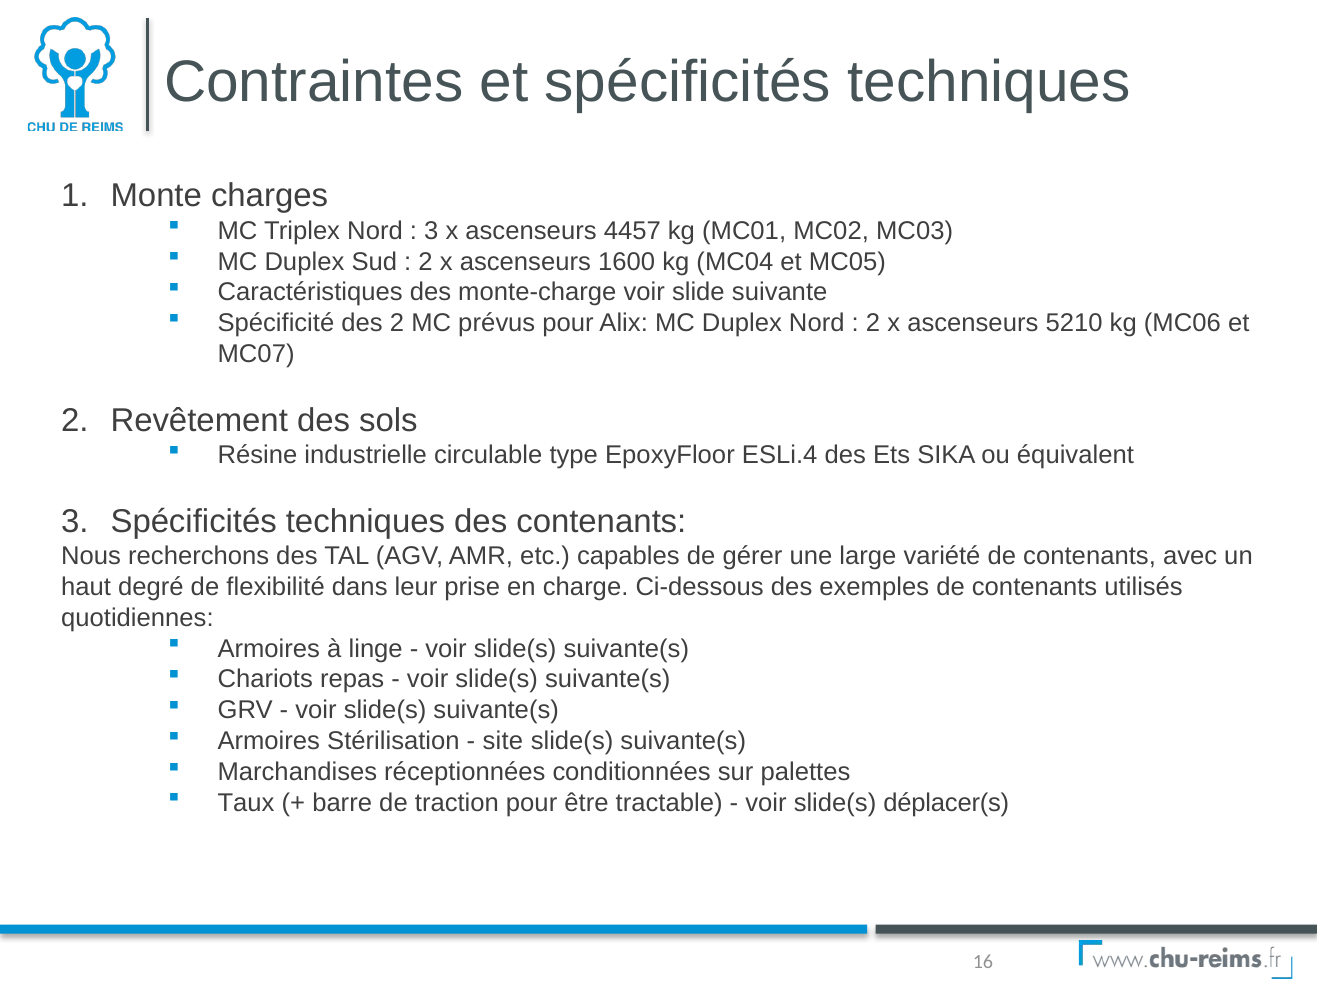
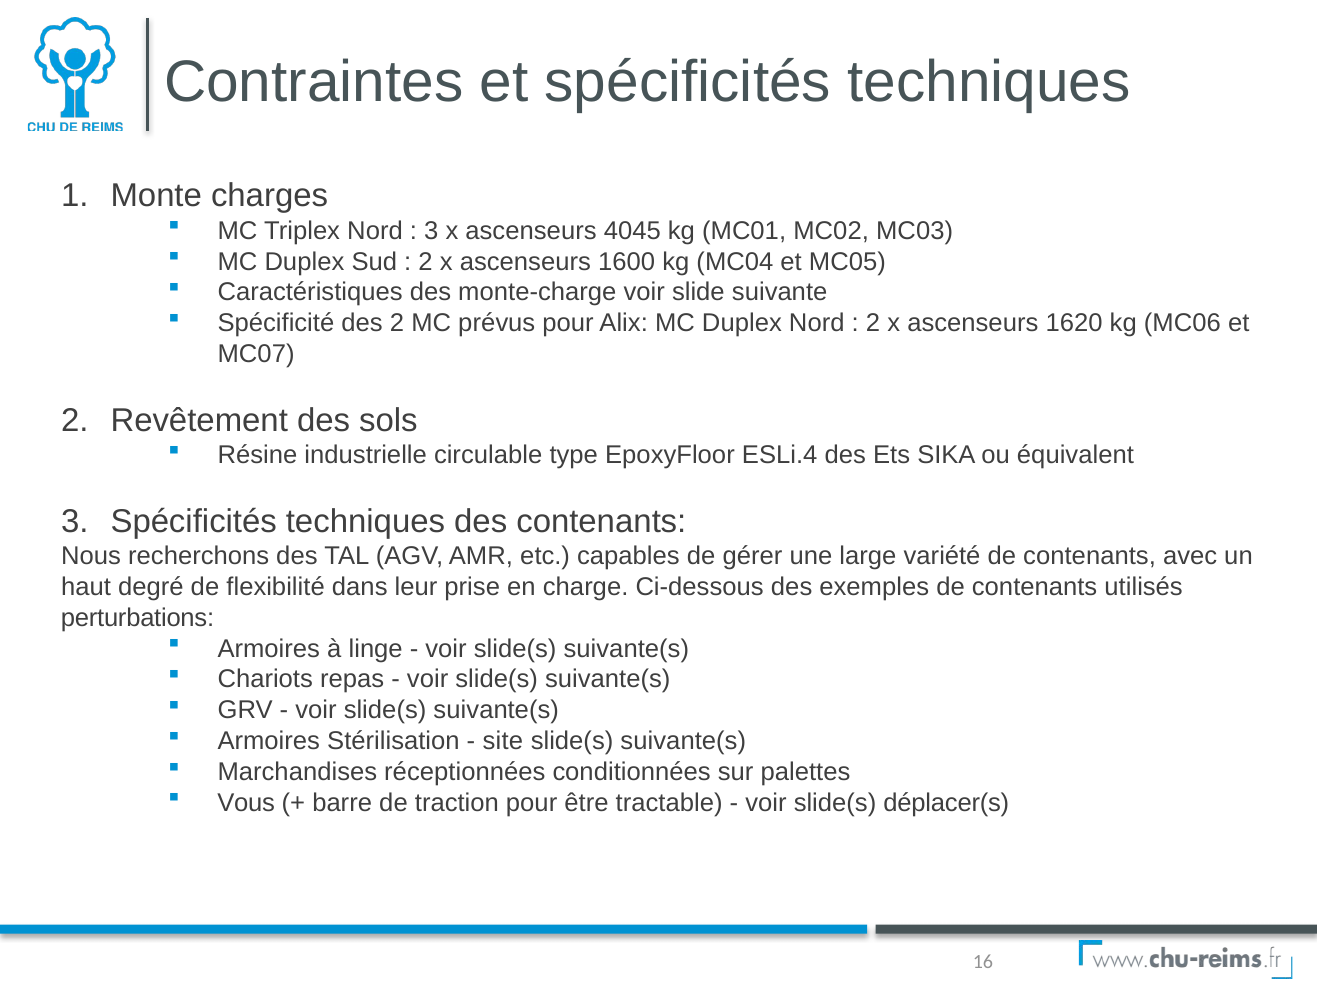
4457: 4457 -> 4045
5210: 5210 -> 1620
quotidiennes: quotidiennes -> perturbations
Taux: Taux -> Vous
